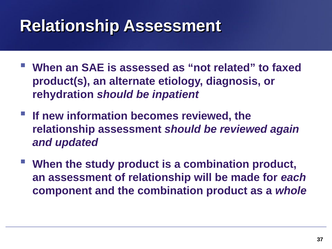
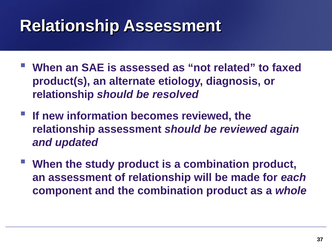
rehydration at (63, 94): rehydration -> relationship
inpatient: inpatient -> resolved
